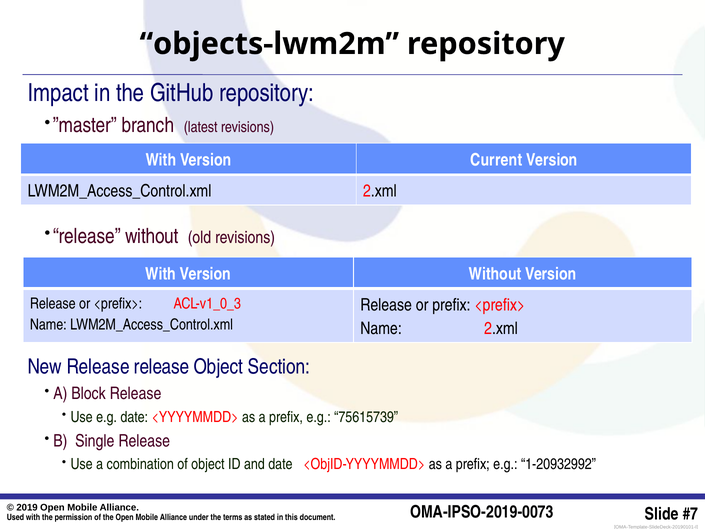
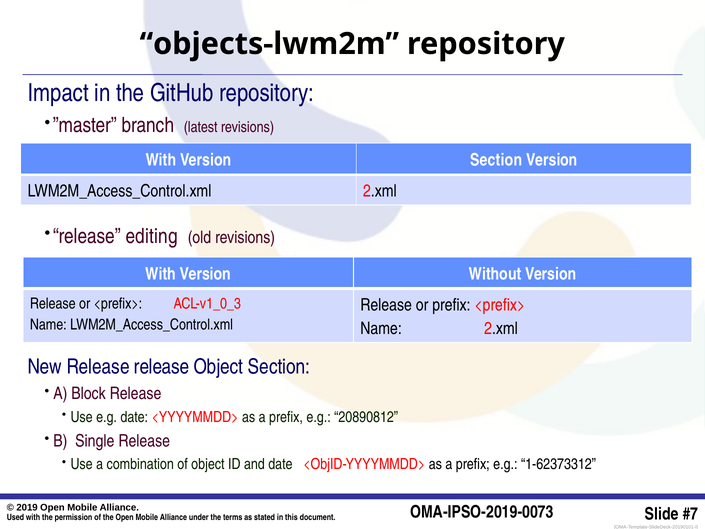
Version Current: Current -> Section
without at (152, 236): without -> editing
75615739: 75615739 -> 20890812
1-20932992: 1-20932992 -> 1-62373312
